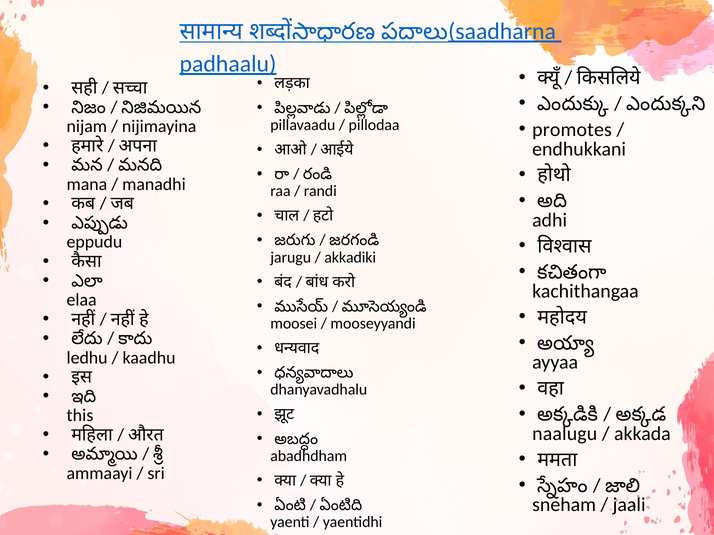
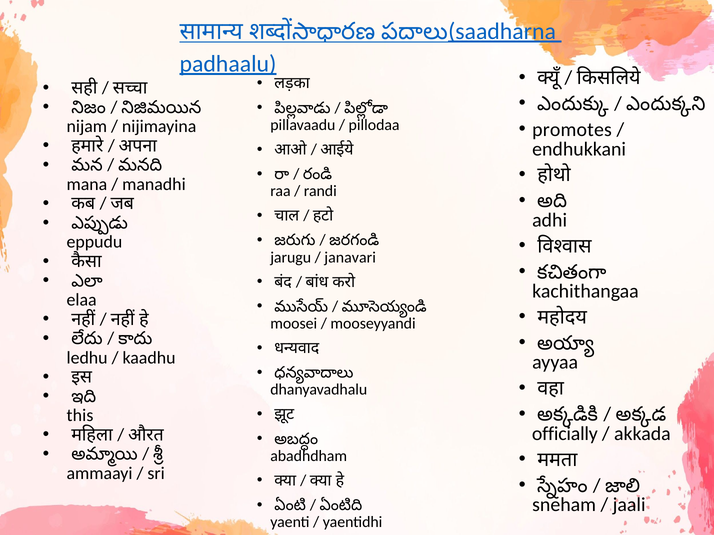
akkadiki: akkadiki -> janavari
naalugu: naalugu -> officially
